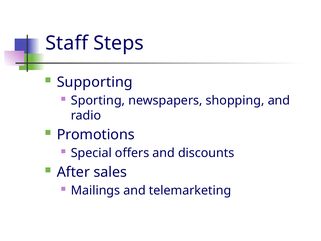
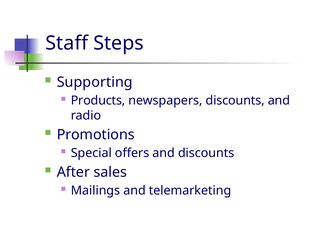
Sporting: Sporting -> Products
newspapers shopping: shopping -> discounts
